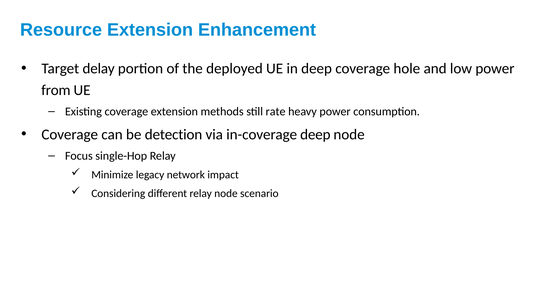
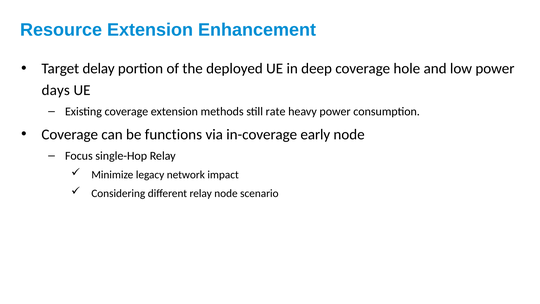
from: from -> days
detection: detection -> functions
in-coverage deep: deep -> early
